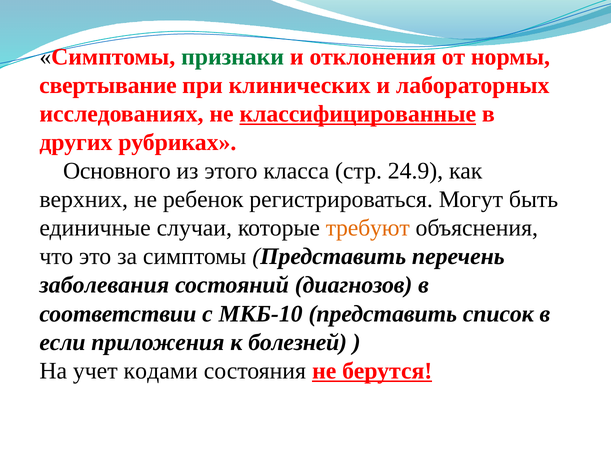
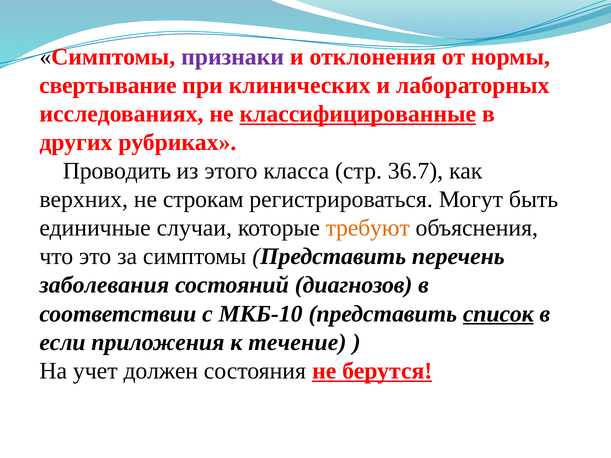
признаки colour: green -> purple
Основного: Основного -> Проводить
24.9: 24.9 -> 36.7
ребенок: ребенок -> строкам
список underline: none -> present
болезней: болезней -> течение
кодами: кодами -> должен
